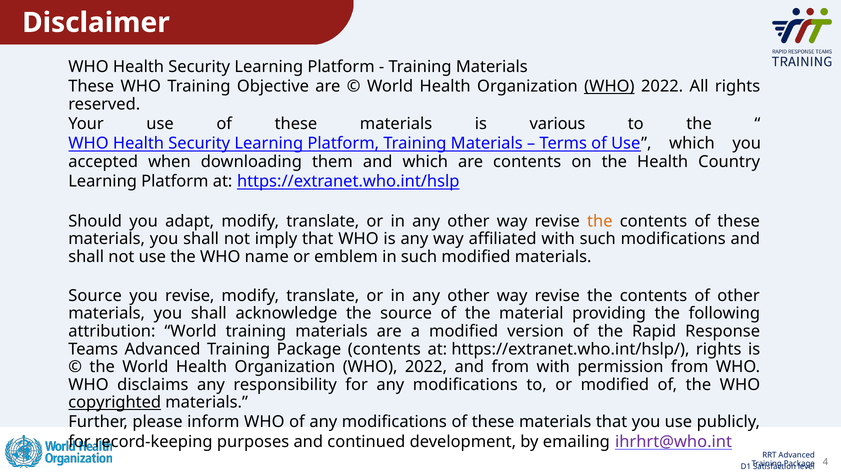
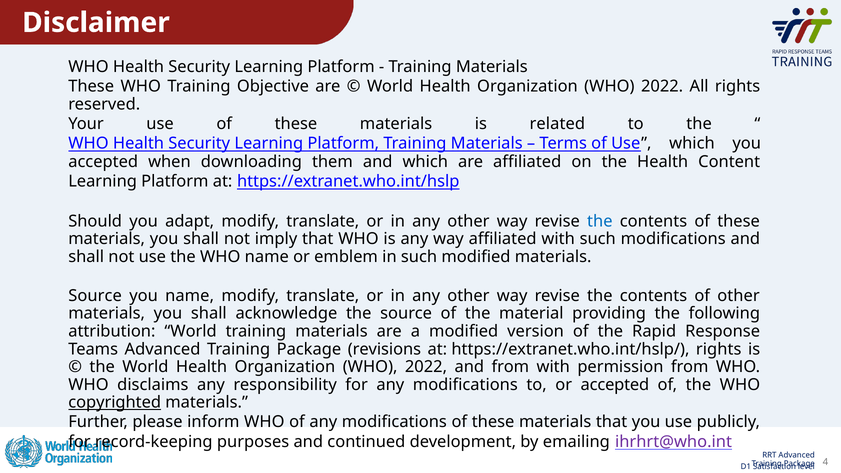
WHO at (609, 86) underline: present -> none
various: various -> related
are contents: contents -> affiliated
Country: Country -> Content
the at (600, 221) colour: orange -> blue
you revise: revise -> name
Package contents: contents -> revisions
or modified: modified -> accepted
